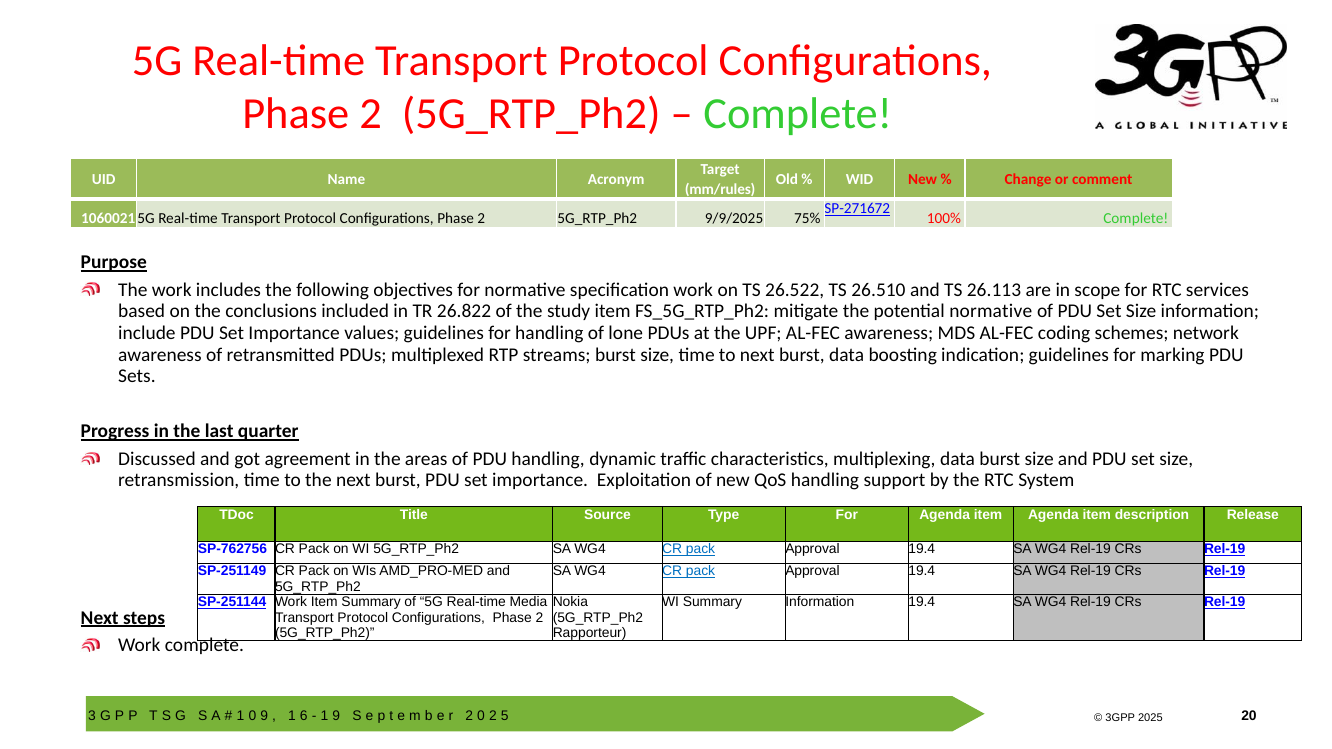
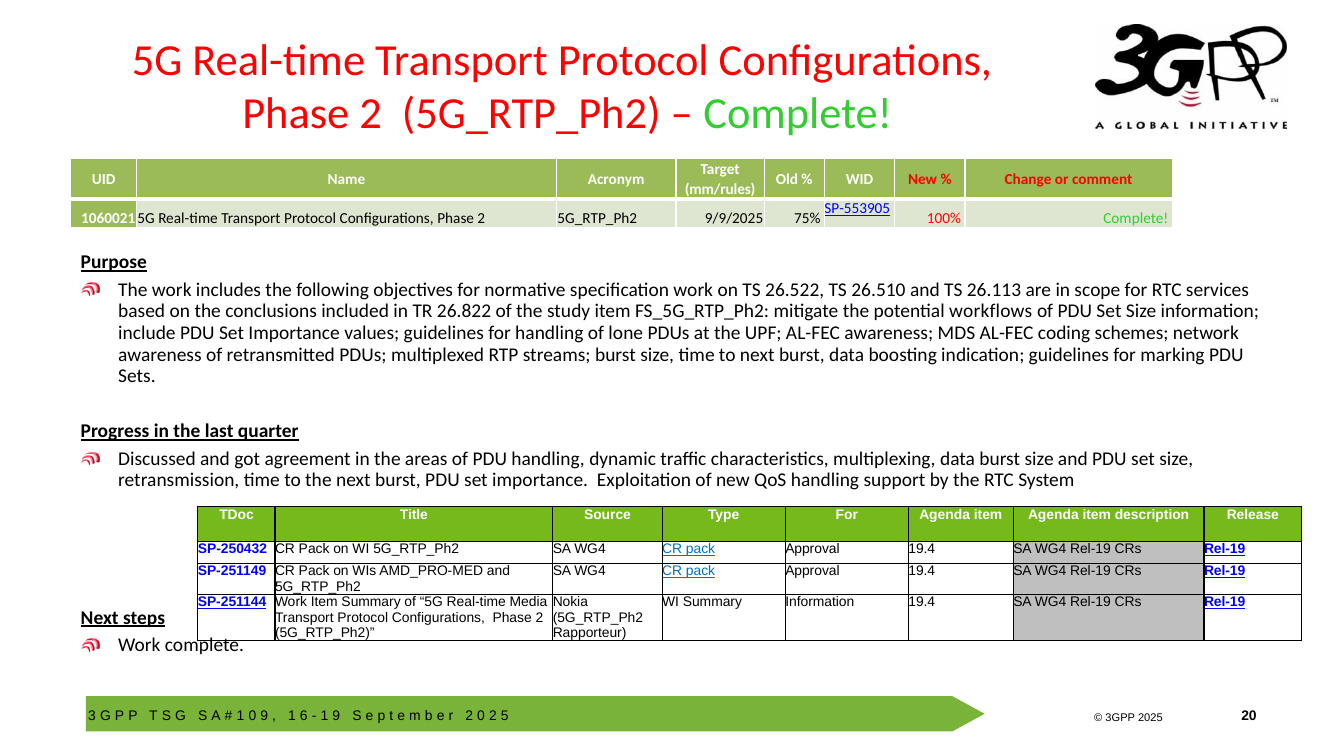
SP-271672: SP-271672 -> SP-553905
potential normative: normative -> workflows
SP-762756: SP-762756 -> SP-250432
